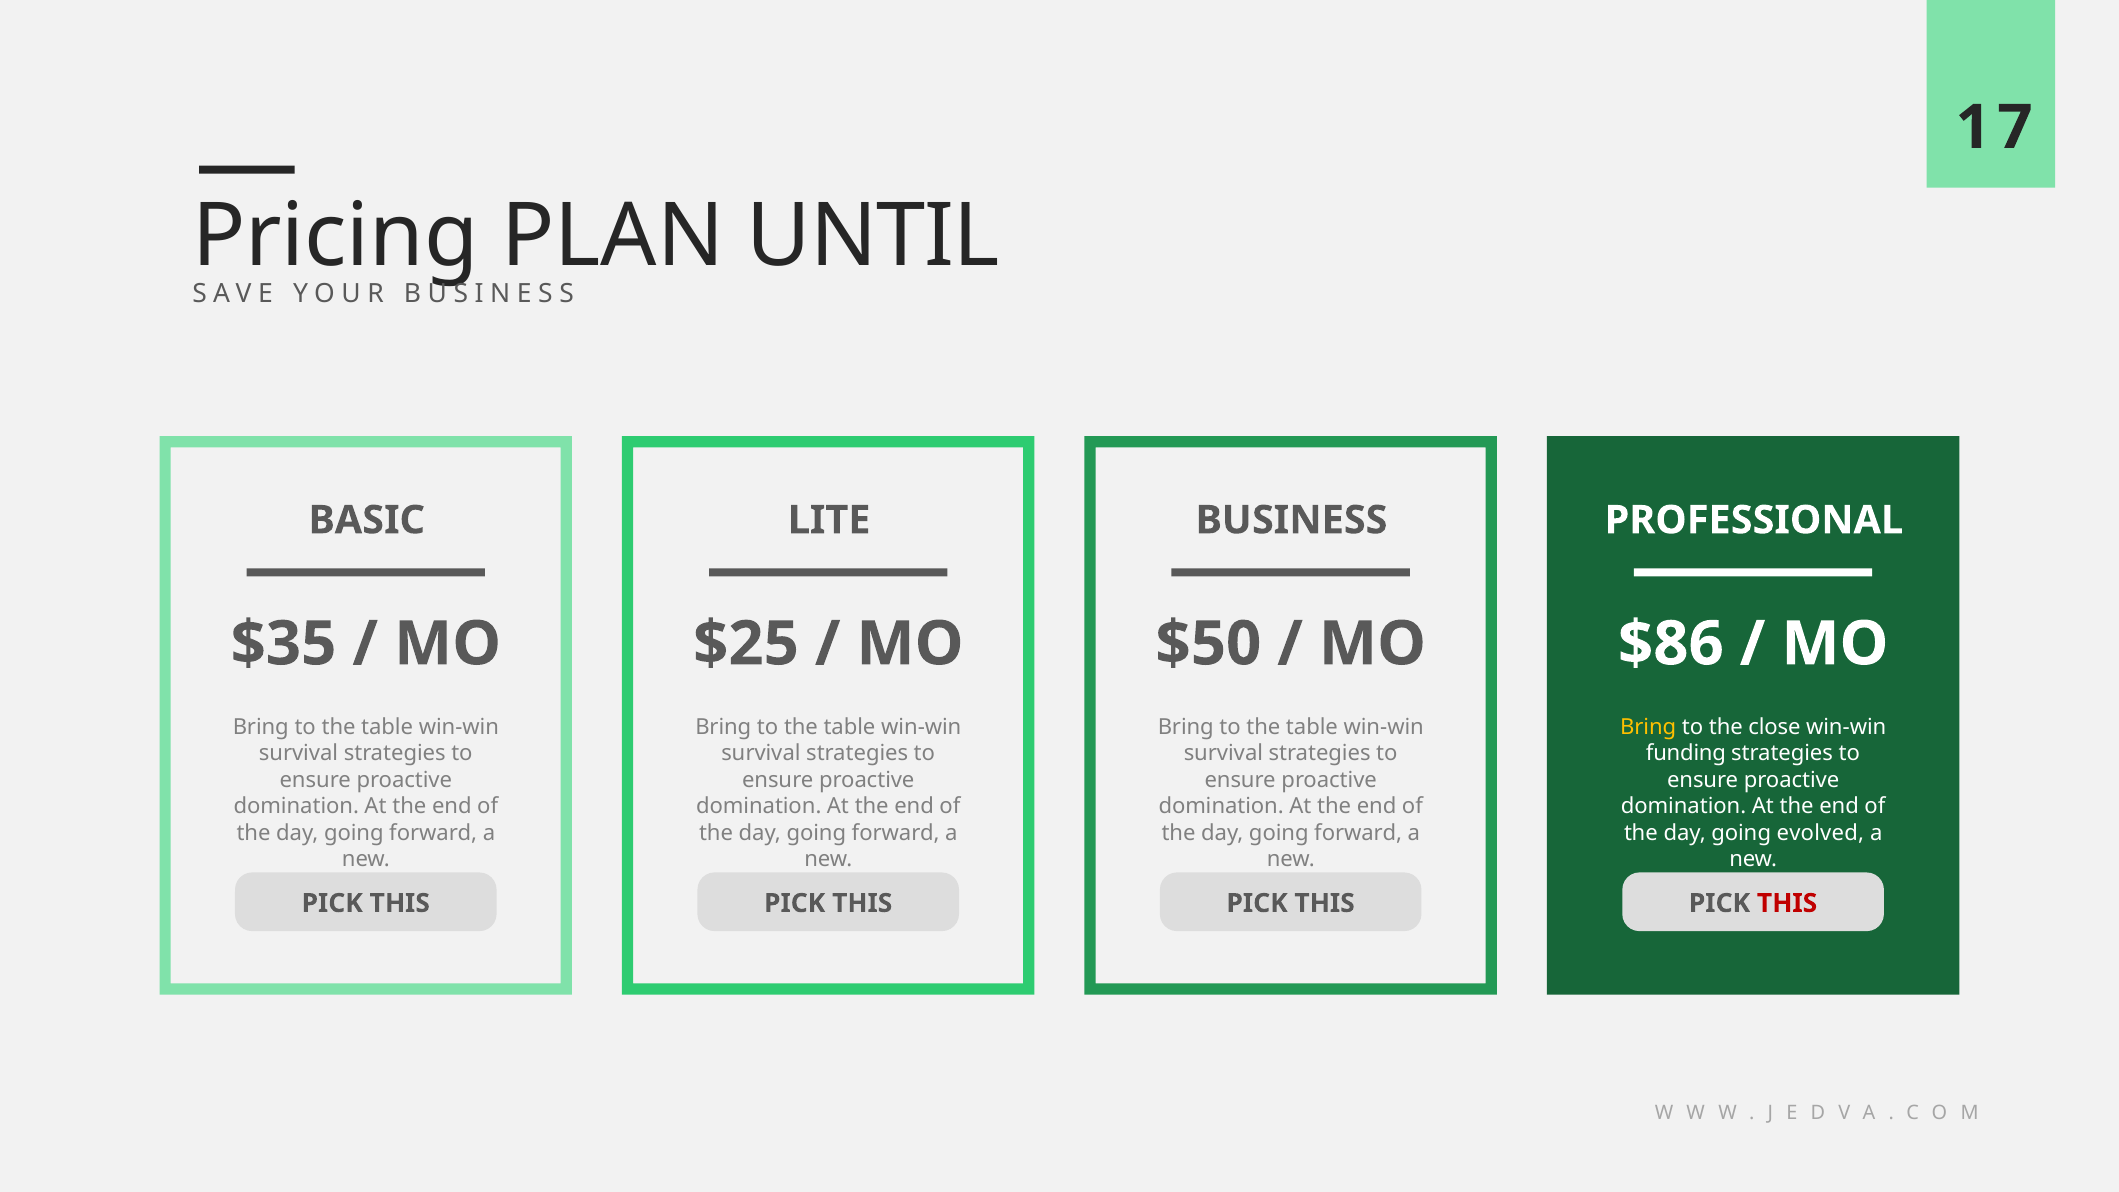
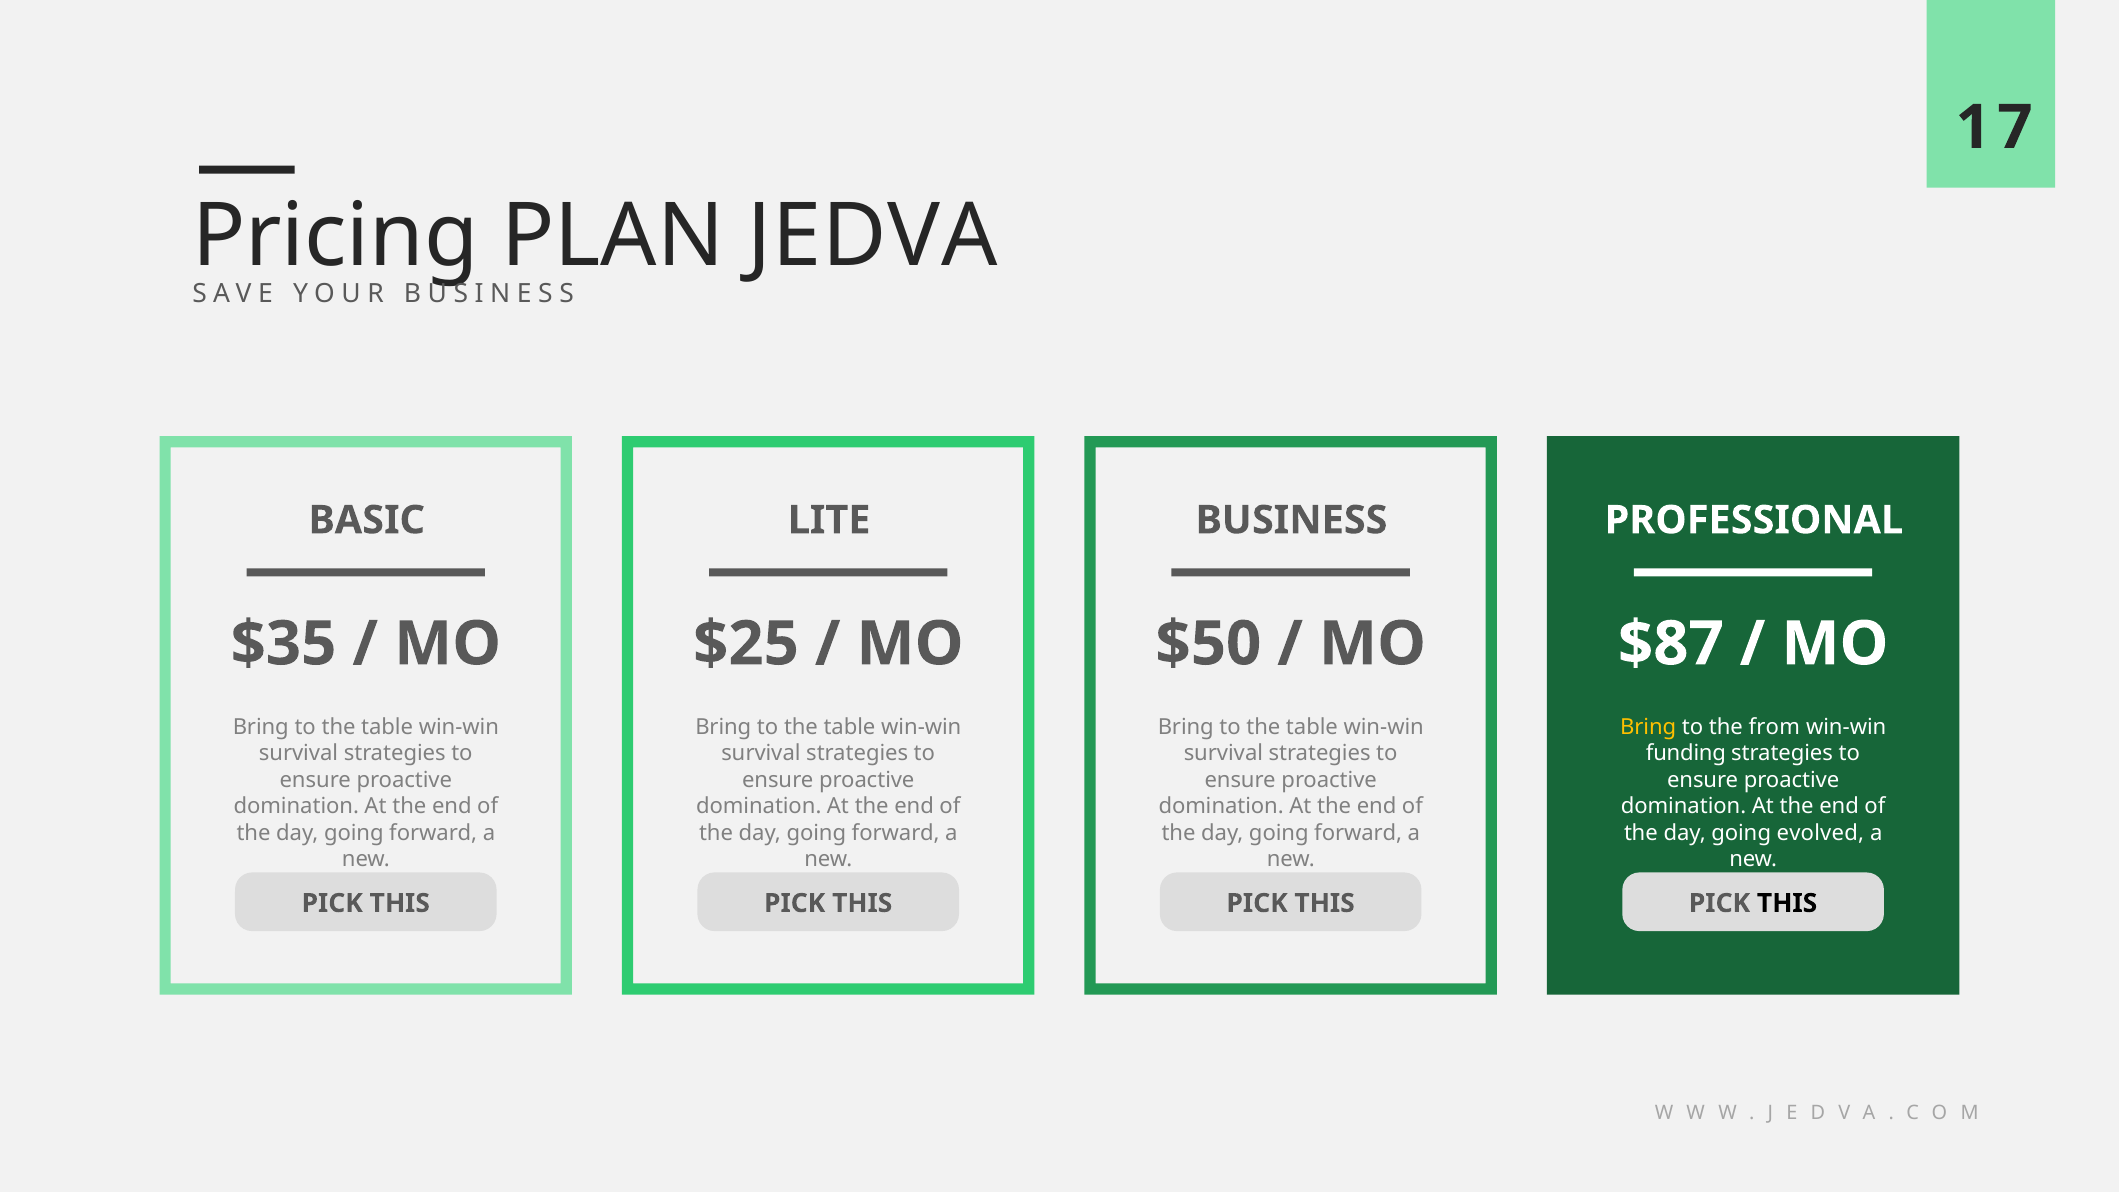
UNTIL: UNTIL -> JEDVA
$86: $86 -> $87
close: close -> from
THIS at (1787, 903) colour: red -> black
